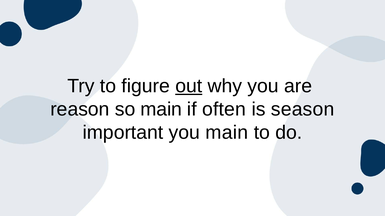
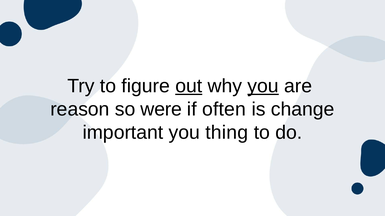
you at (263, 86) underline: none -> present
so main: main -> were
season: season -> change
you main: main -> thing
